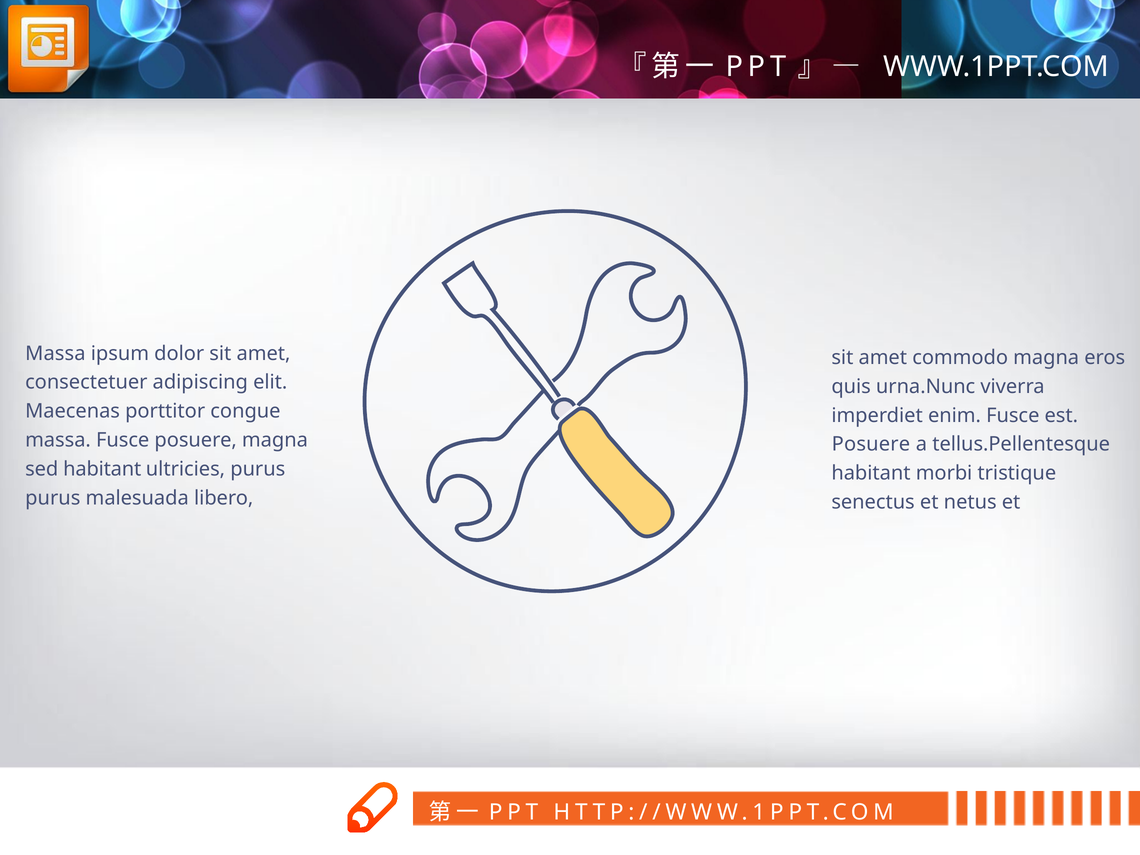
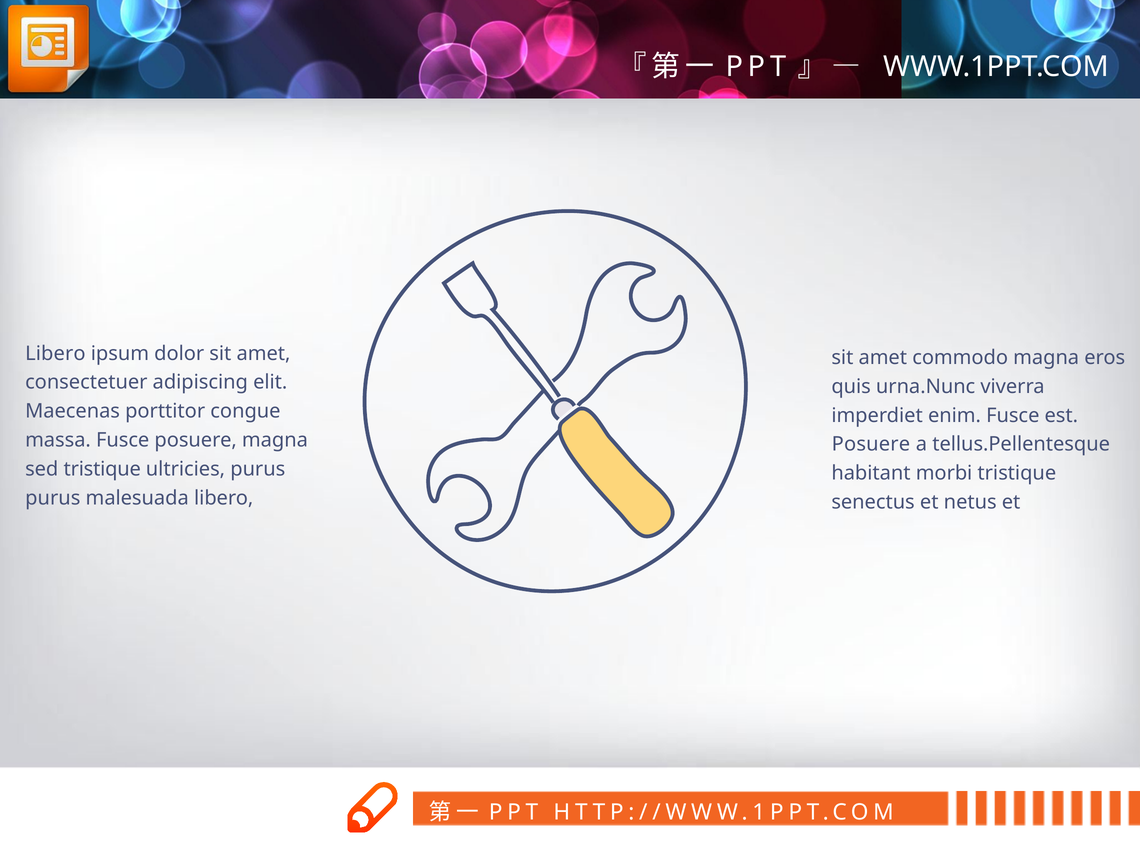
Massa at (55, 353): Massa -> Libero
sed habitant: habitant -> tristique
